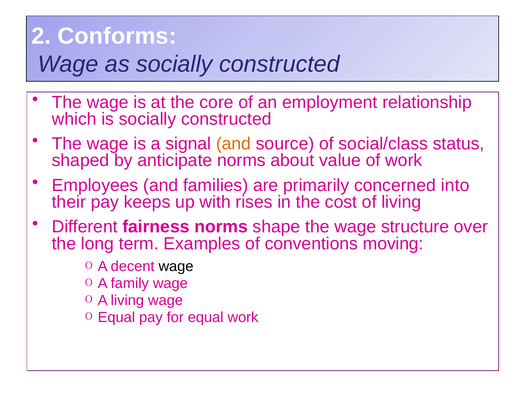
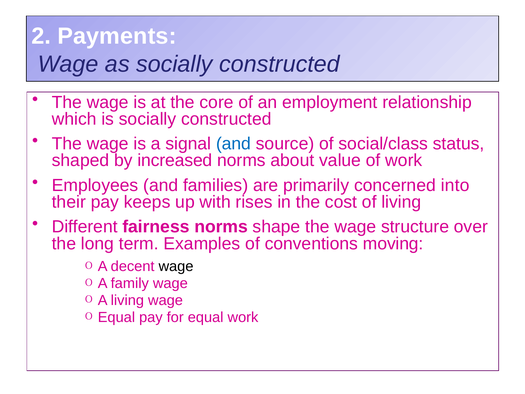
Conforms: Conforms -> Payments
and at (234, 144) colour: orange -> blue
anticipate: anticipate -> increased
